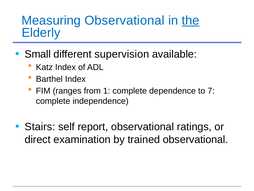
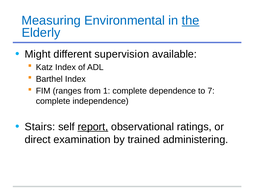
Measuring Observational: Observational -> Environmental
Small: Small -> Might
report underline: none -> present
trained observational: observational -> administering
